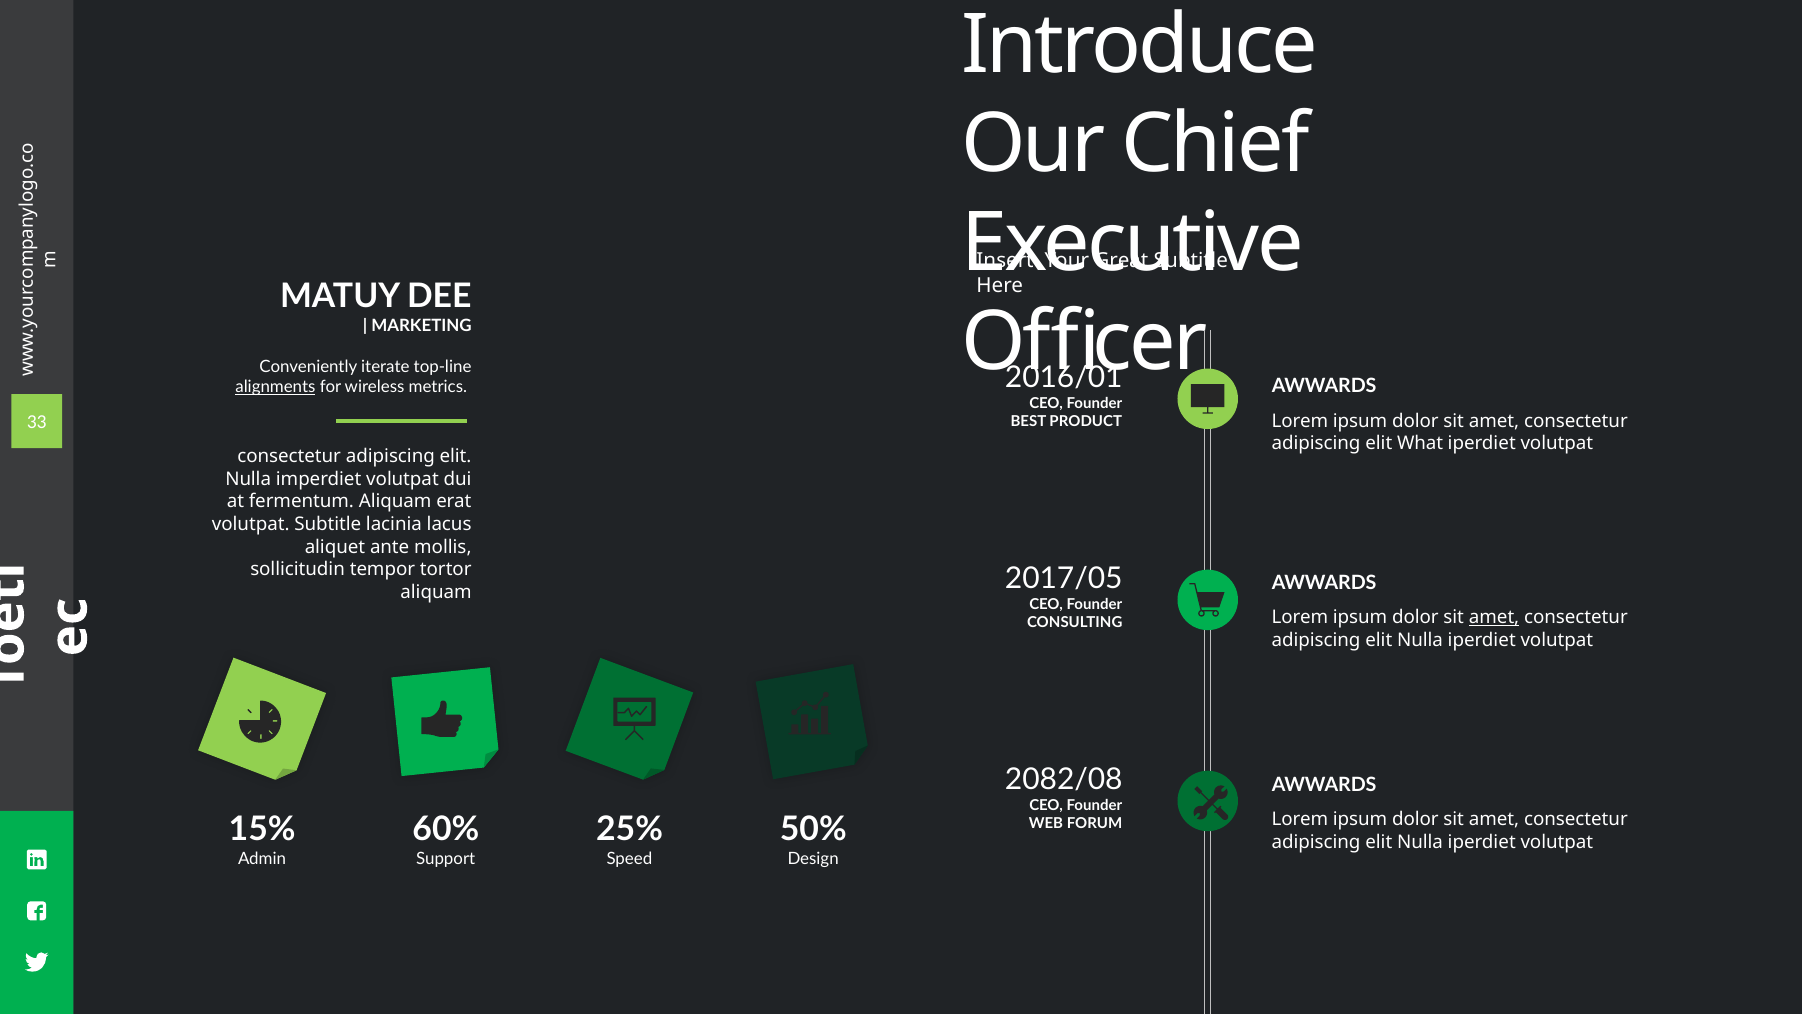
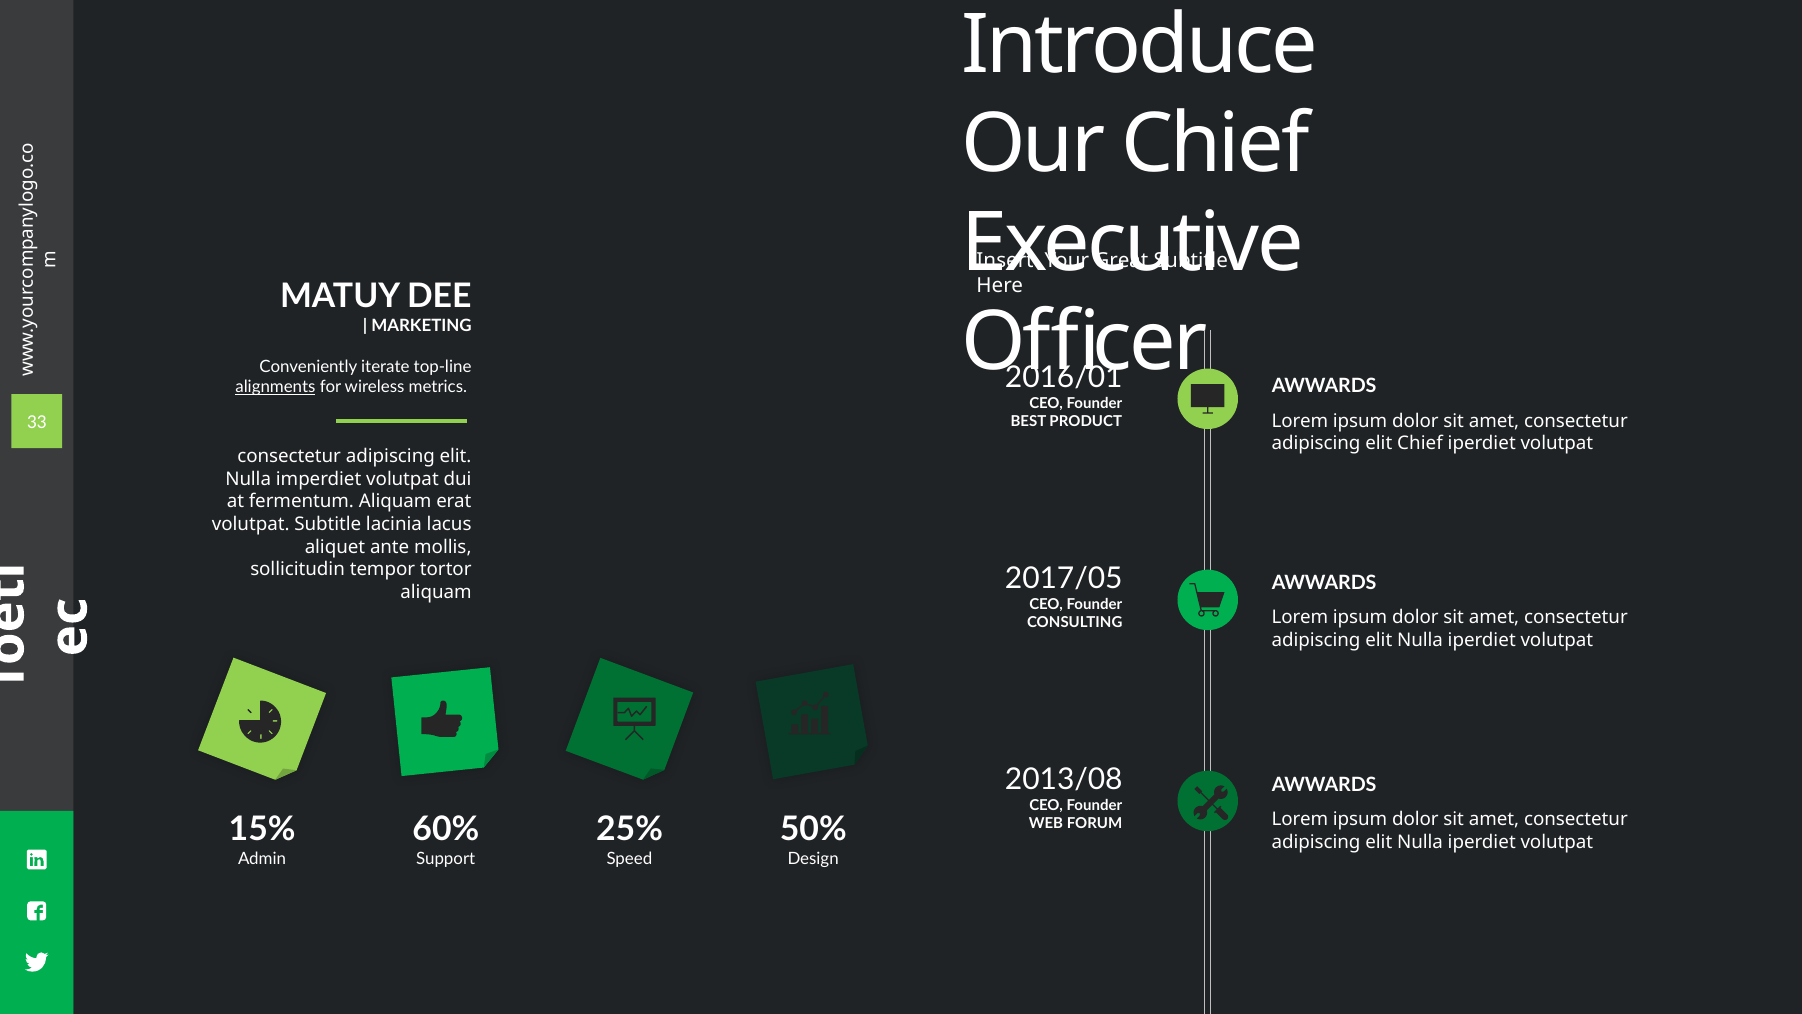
elit What: What -> Chief
amet at (1494, 617) underline: present -> none
2082/08: 2082/08 -> 2013/08
